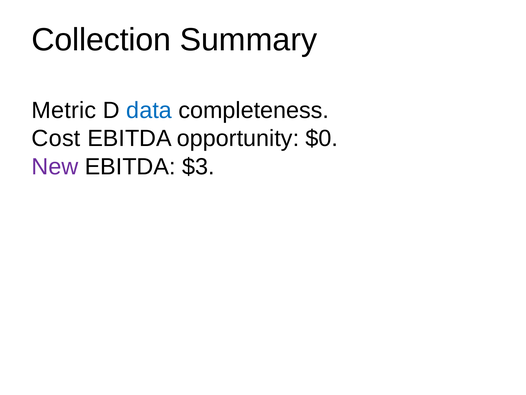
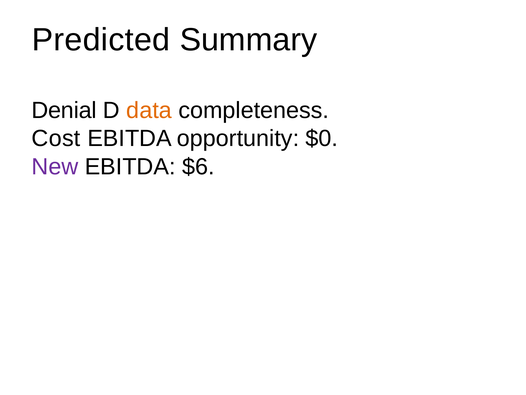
Collection: Collection -> Predicted
Metric: Metric -> Denial
data colour: blue -> orange
$3: $3 -> $6
